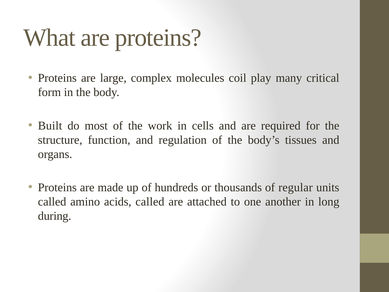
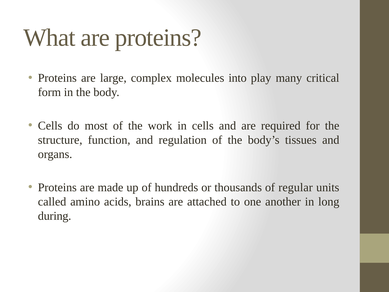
coil: coil -> into
Built at (50, 126): Built -> Cells
acids called: called -> brains
